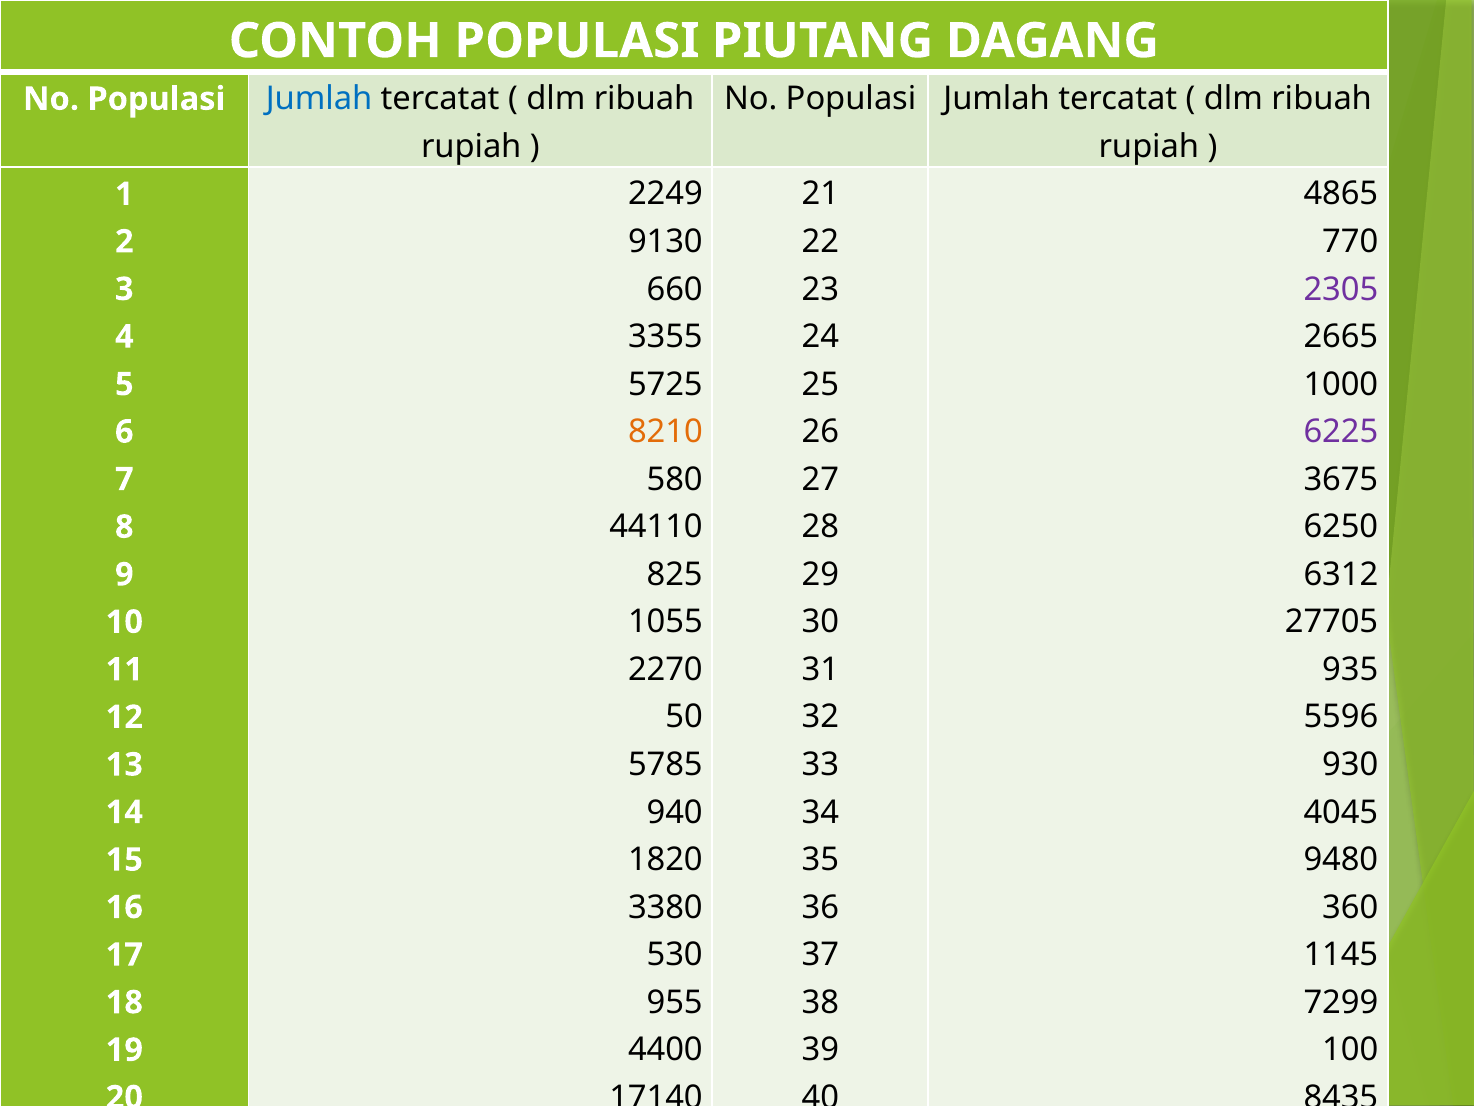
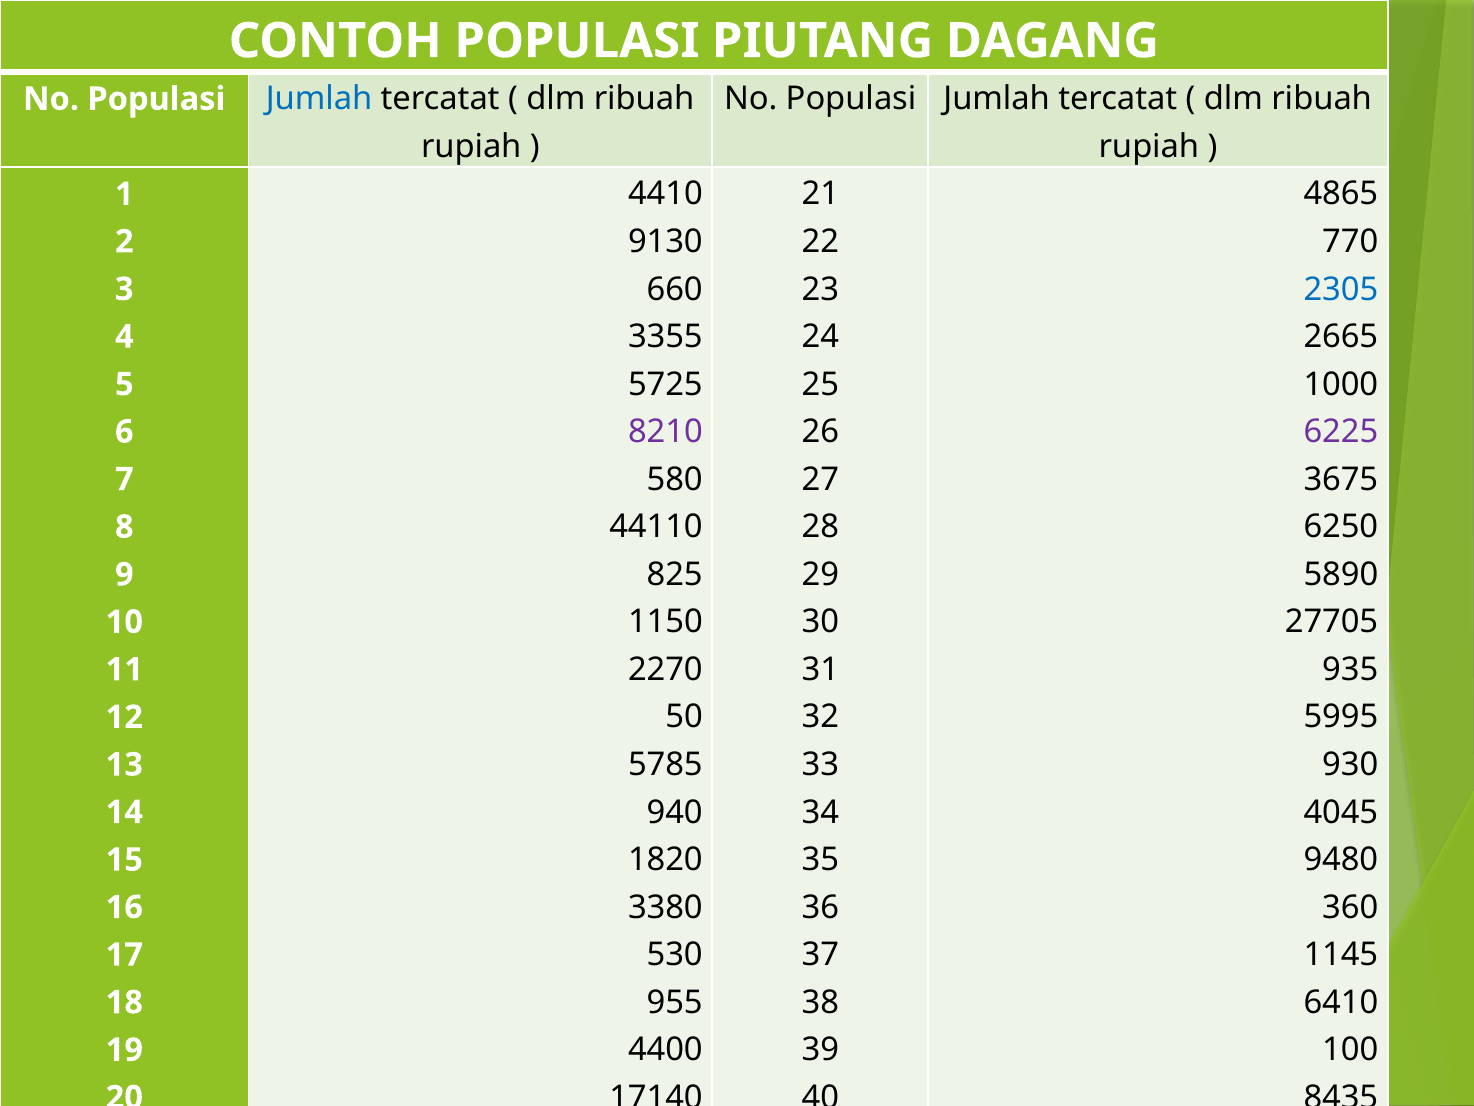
2249: 2249 -> 4410
2305 colour: purple -> blue
8210 colour: orange -> purple
6312: 6312 -> 5890
1055: 1055 -> 1150
5596: 5596 -> 5995
7299: 7299 -> 6410
